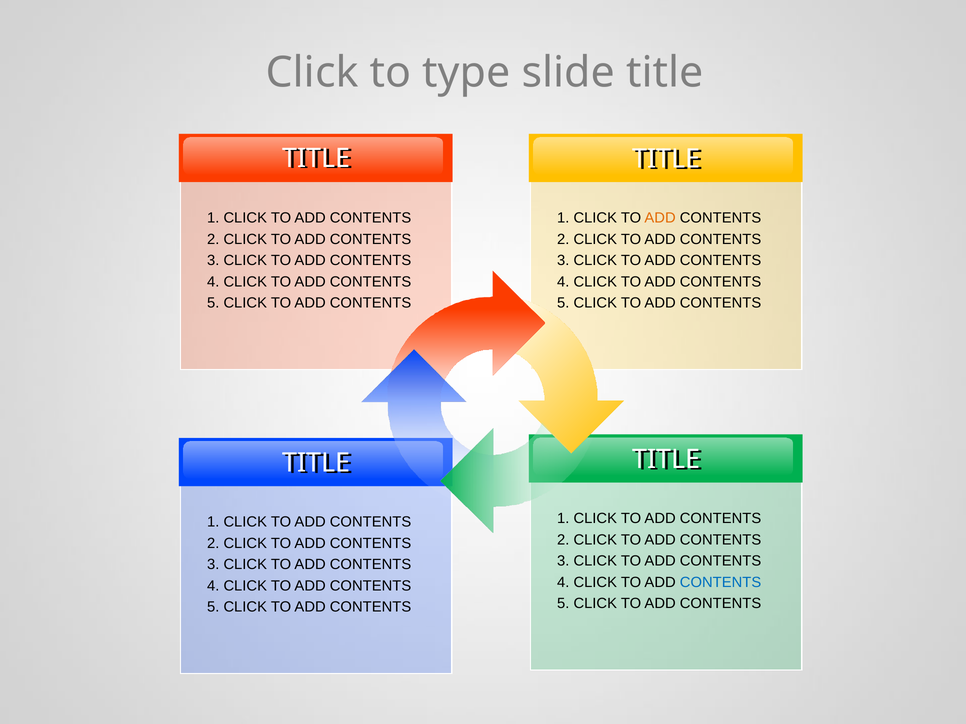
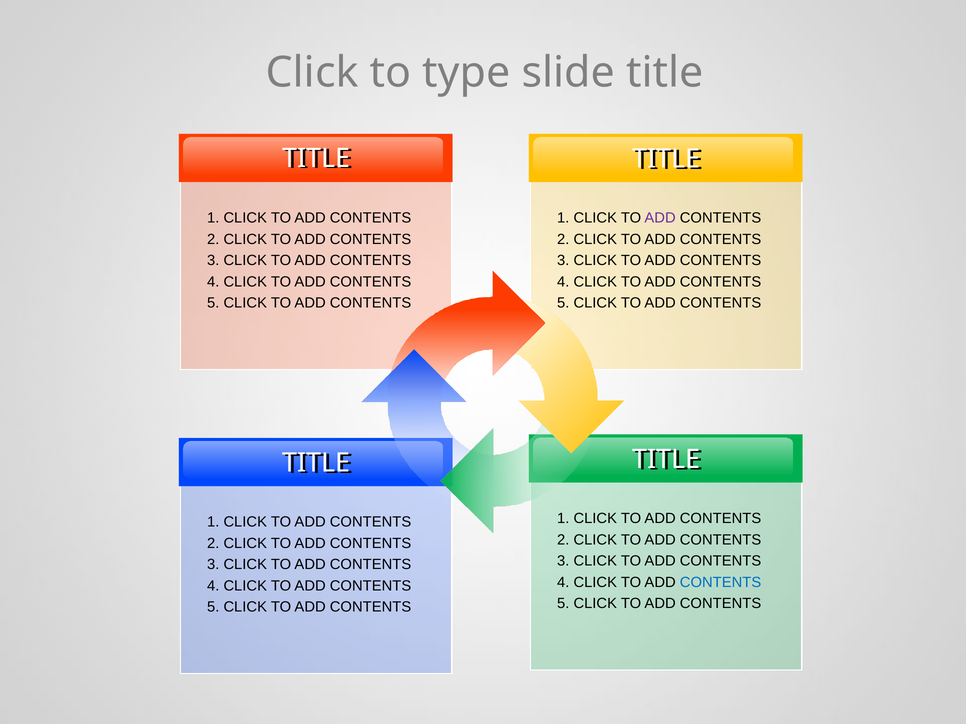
ADD at (660, 218) colour: orange -> purple
